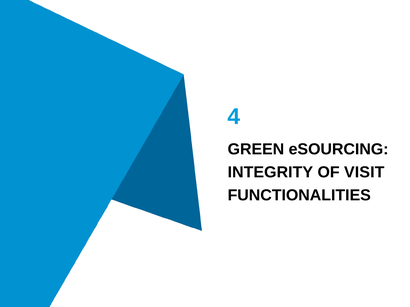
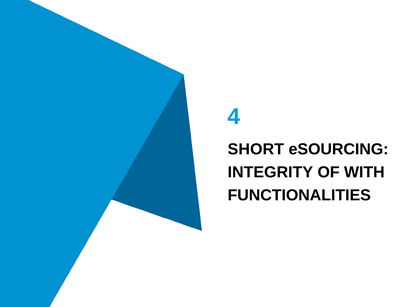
GREEN: GREEN -> SHORT
VISIT: VISIT -> WITH
